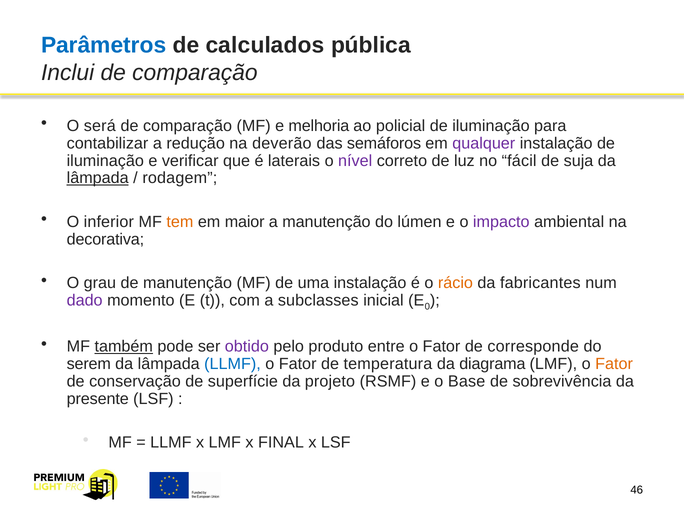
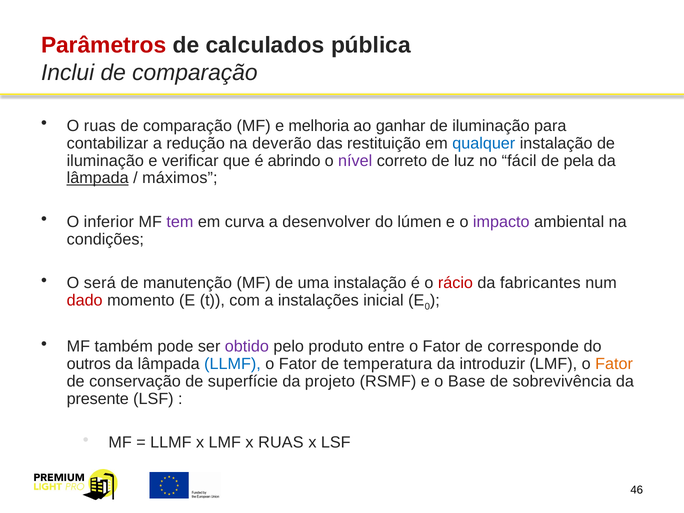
Parâmetros colour: blue -> red
O será: será -> ruas
policial: policial -> ganhar
semáforos: semáforos -> restituição
qualquer colour: purple -> blue
laterais: laterais -> abrindo
suja: suja -> pela
rodagem: rodagem -> máximos
tem colour: orange -> purple
maior: maior -> curva
a manutenção: manutenção -> desenvolver
decorativa: decorativa -> condições
grau: grau -> será
rácio colour: orange -> red
dado colour: purple -> red
subclasses: subclasses -> instalações
também underline: present -> none
serem: serem -> outros
diagrama: diagrama -> introduzir
x FINAL: FINAL -> RUAS
